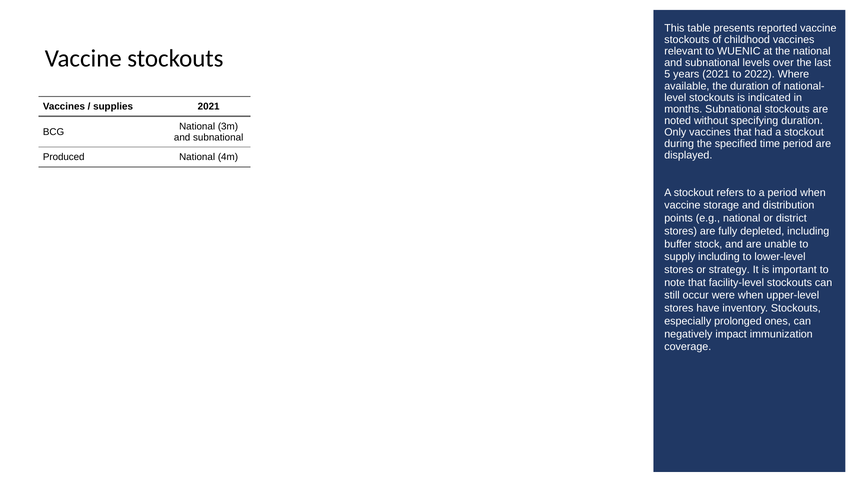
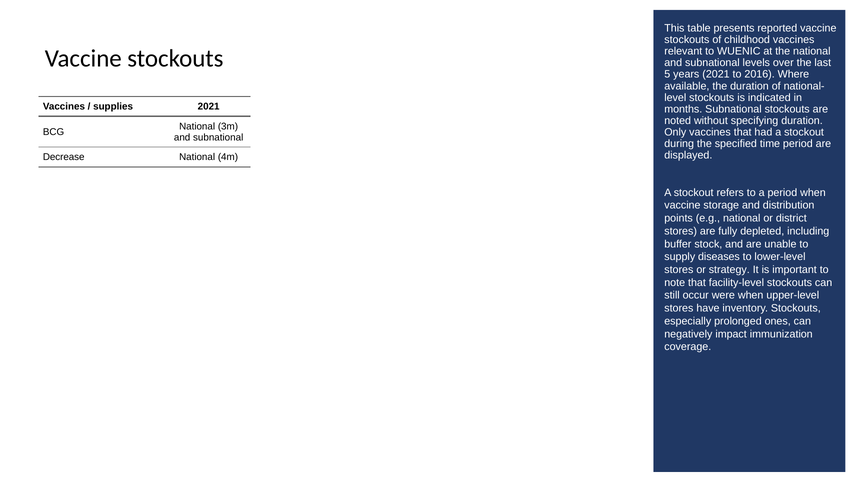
2022: 2022 -> 2016
Produced: Produced -> Decrease
supply including: including -> diseases
